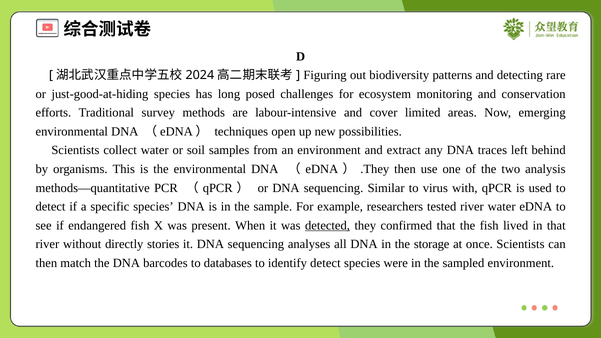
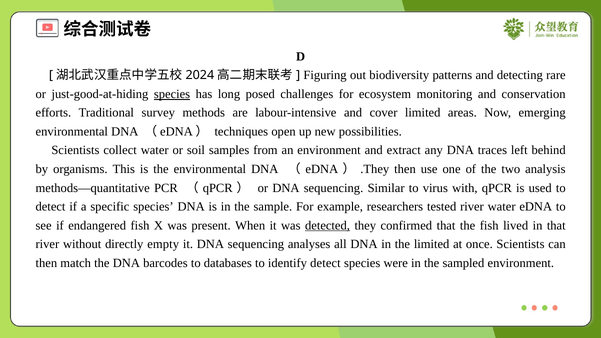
species at (172, 94) underline: none -> present
stories: stories -> empty
the storage: storage -> limited
